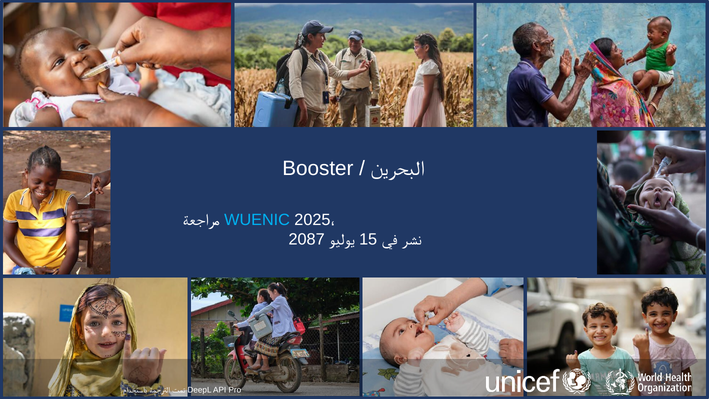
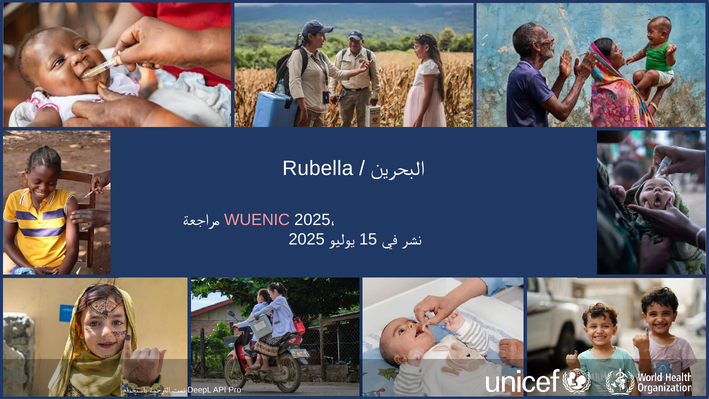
Booster: Booster -> Rubella
WUENIC colour: light blue -> pink
2087: 2087 -> 2025
